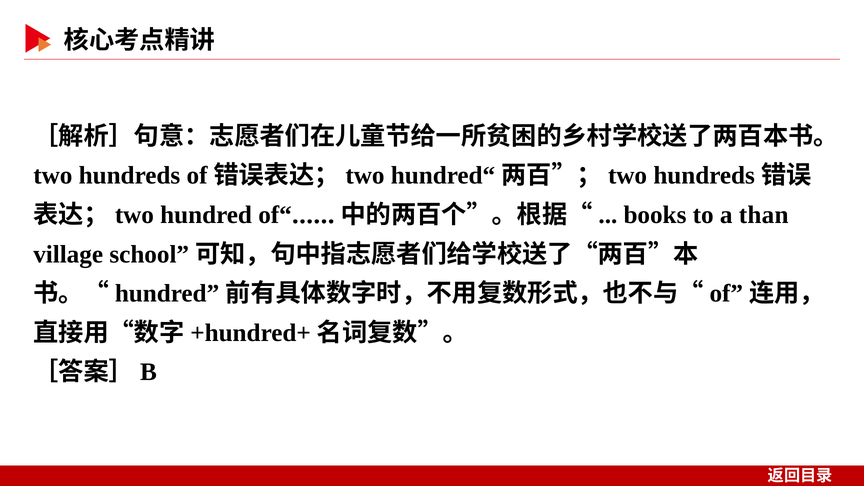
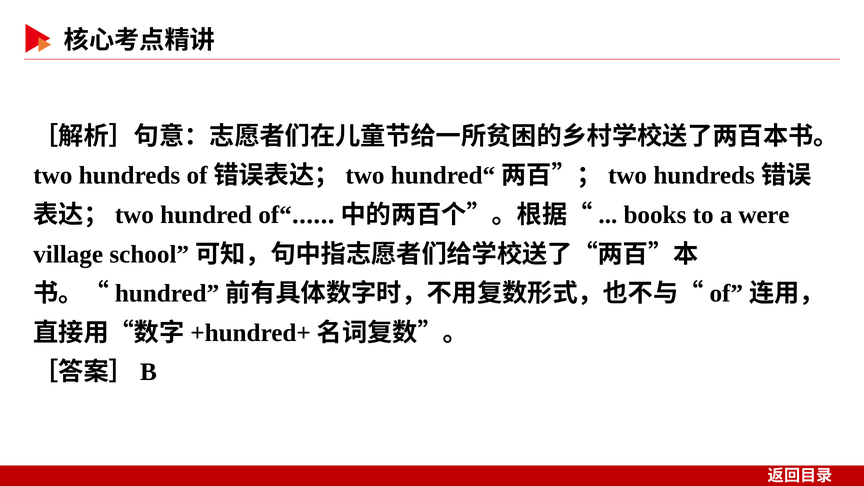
than: than -> were
